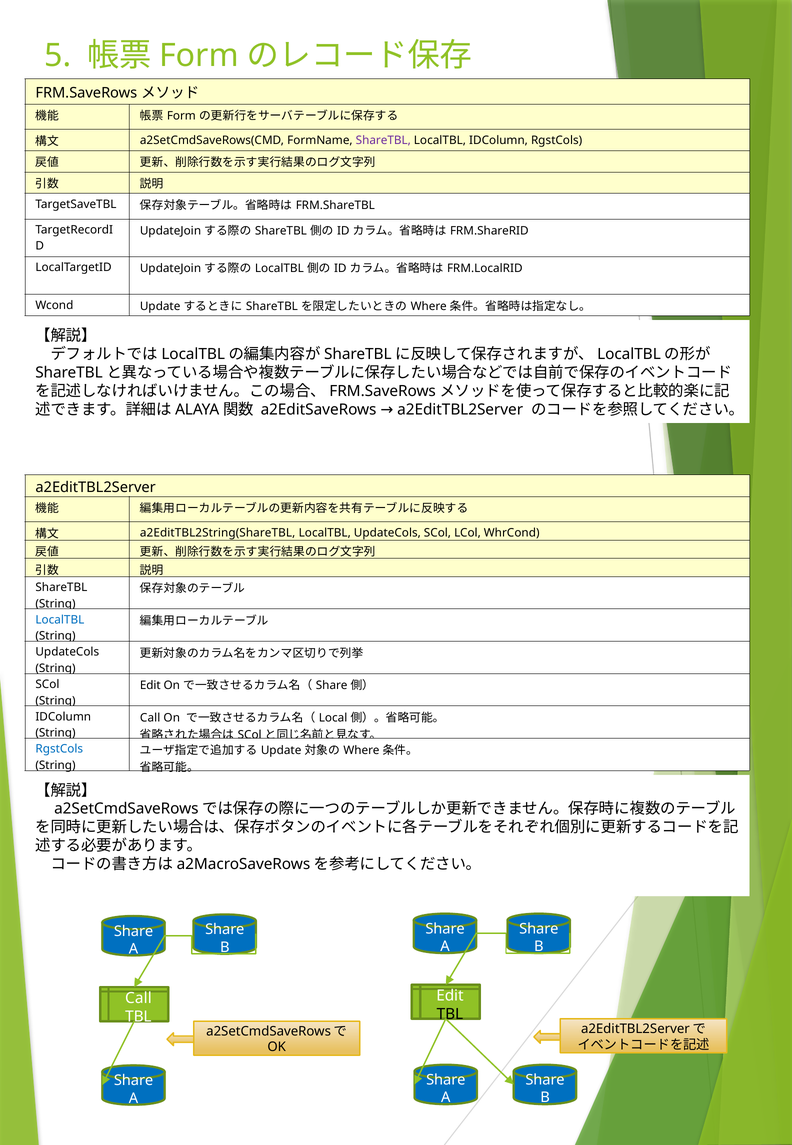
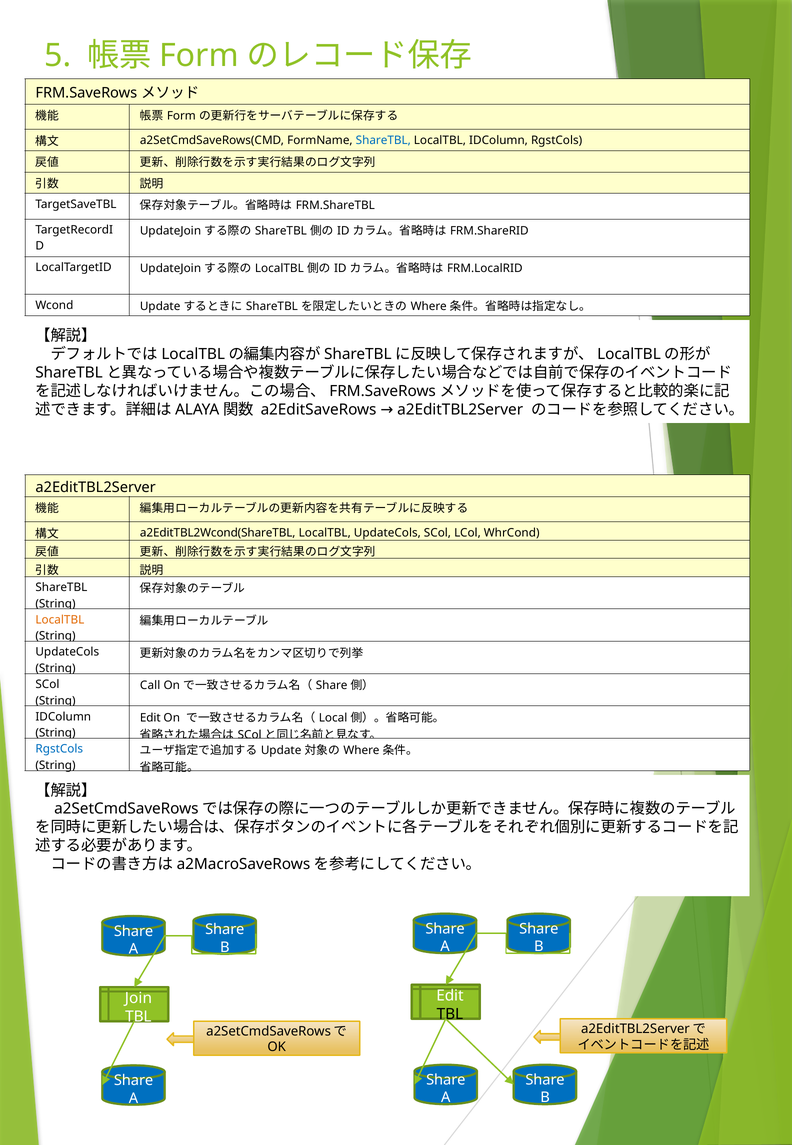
ShareTBL at (383, 140) colour: purple -> blue
a2EditTBL2String(ShareTBL: a2EditTBL2String(ShareTBL -> a2EditTBL2Wcond(ShareTBL
LocalTBL at (60, 619) colour: blue -> orange
Edit at (150, 685): Edit -> Call
Call at (150, 717): Call -> Edit
Call at (138, 997): Call -> Join
